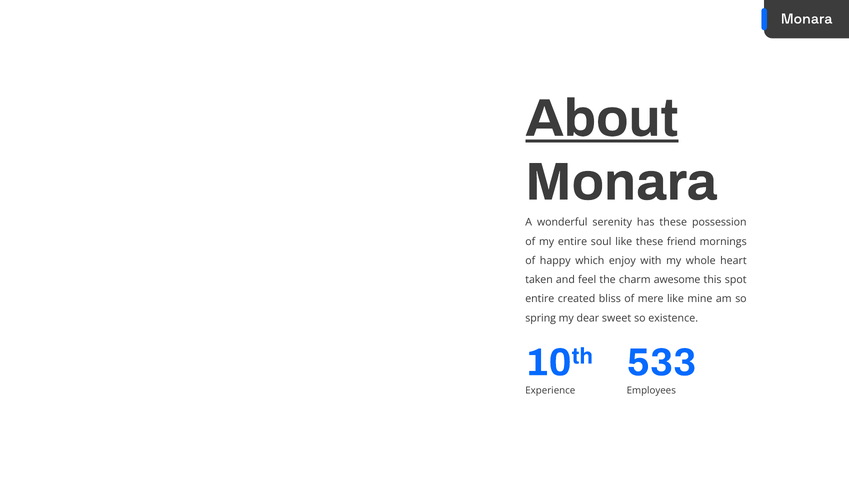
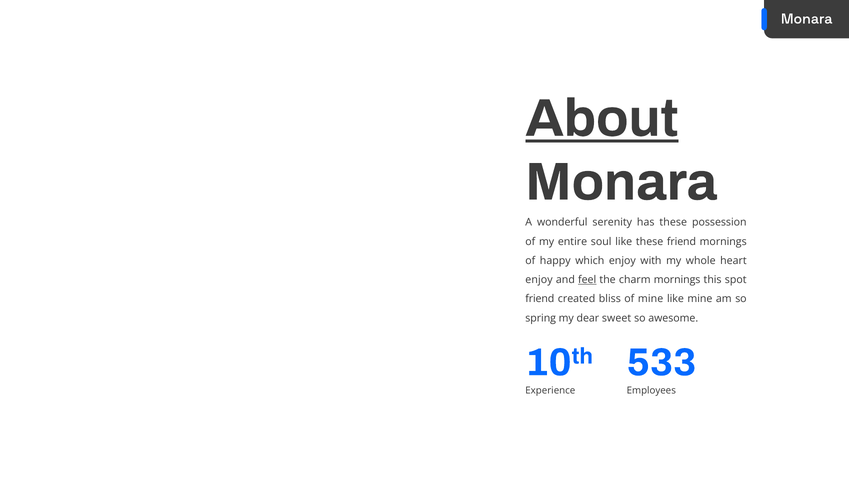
taken at (539, 280): taken -> enjoy
feel underline: none -> present
charm awesome: awesome -> mornings
entire at (540, 299): entire -> friend
of mere: mere -> mine
existence: existence -> awesome
